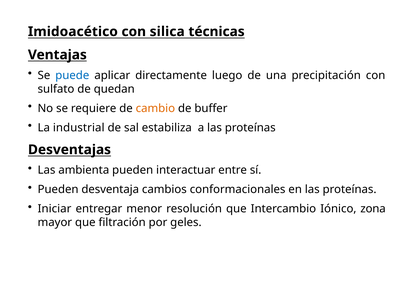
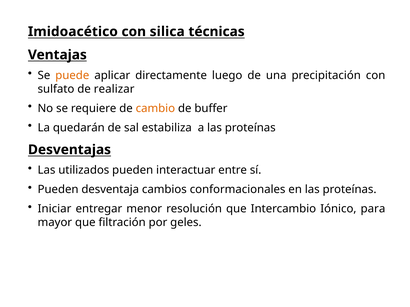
puede colour: blue -> orange
quedan: quedan -> realizar
industrial: industrial -> quedarán
ambienta: ambienta -> utilizados
zona: zona -> para
